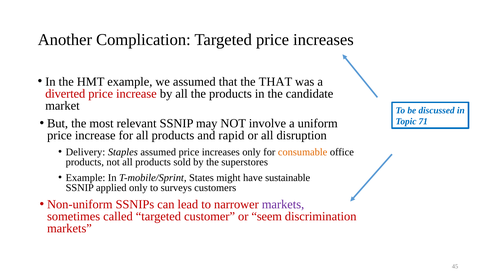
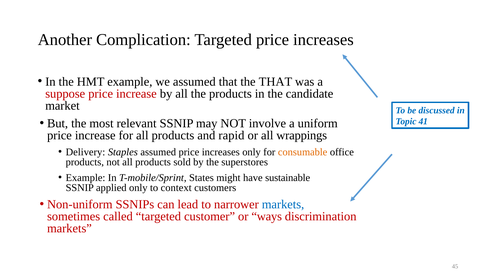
diverted: diverted -> suppose
71: 71 -> 41
disruption: disruption -> wrappings
surveys: surveys -> context
markets at (283, 204) colour: purple -> blue
seem: seem -> ways
